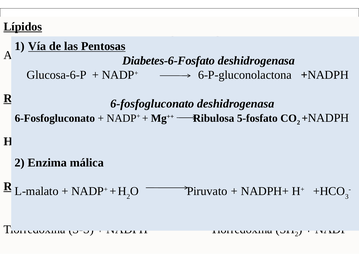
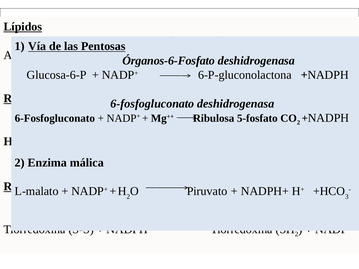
Diabetes-6-Fosfato: Diabetes-6-Fosfato -> Órganos-6-Fosfato
